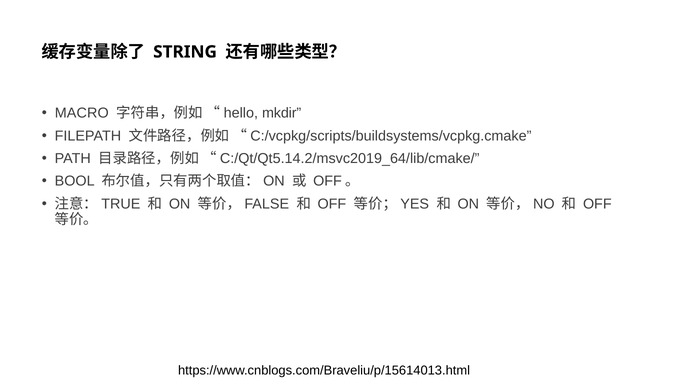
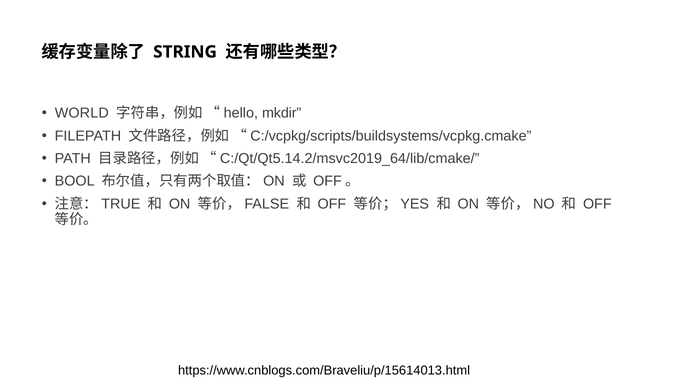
MACRO: MACRO -> WORLD
